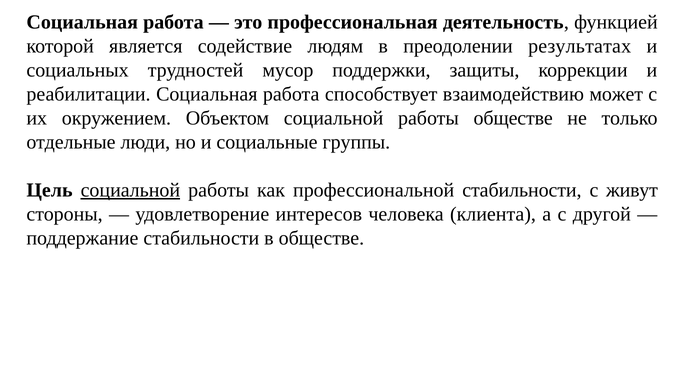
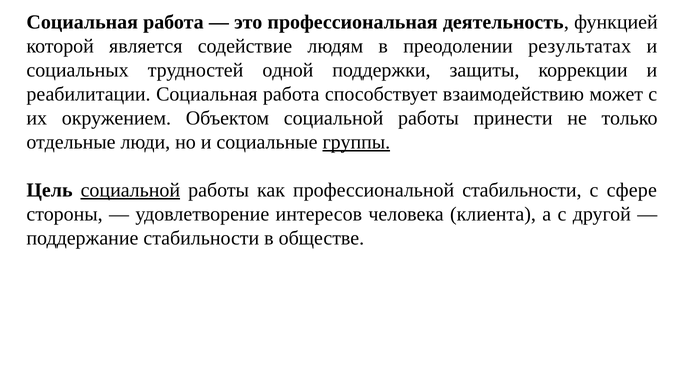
мусор: мусор -> одной
работы обществе: обществе -> принести
группы underline: none -> present
живут: живут -> сфере
